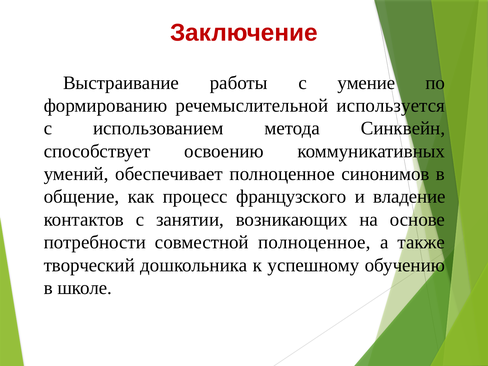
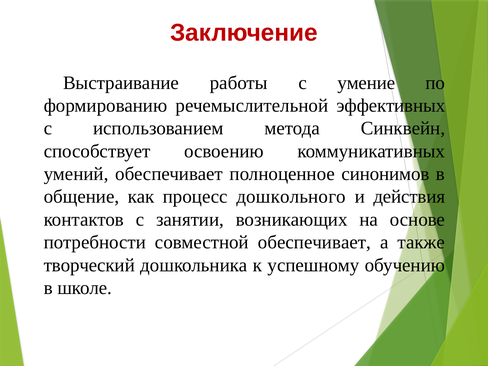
используется: используется -> эффективных
французского: французского -> дошкольного
владение: владение -> действия
совместной полноценное: полноценное -> обеспечивает
